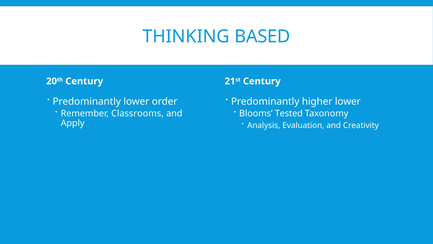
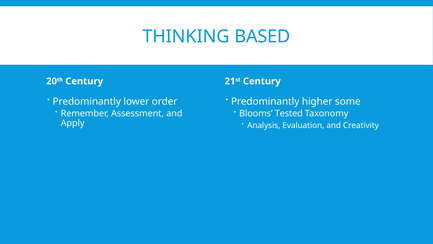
higher lower: lower -> some
Classrooms: Classrooms -> Assessment
